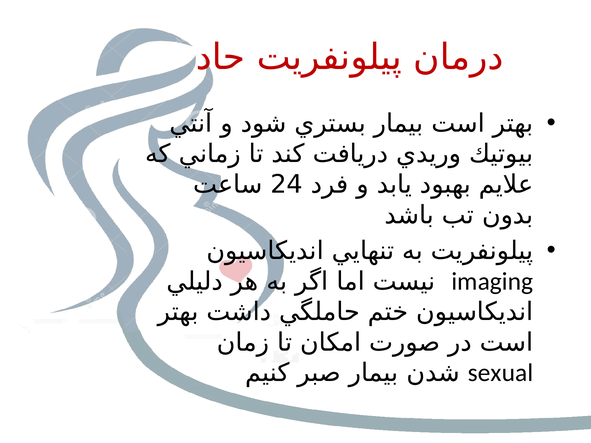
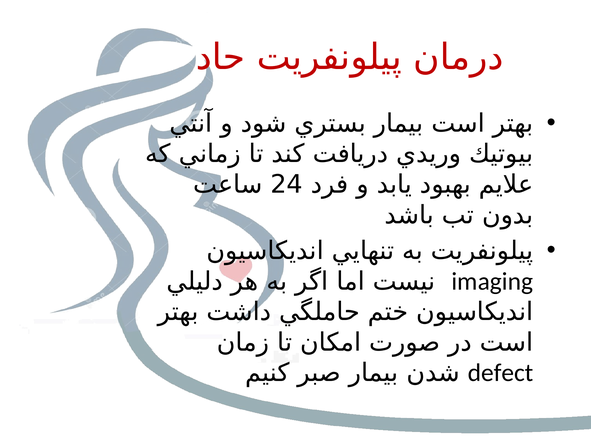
sexual: sexual -> defect
